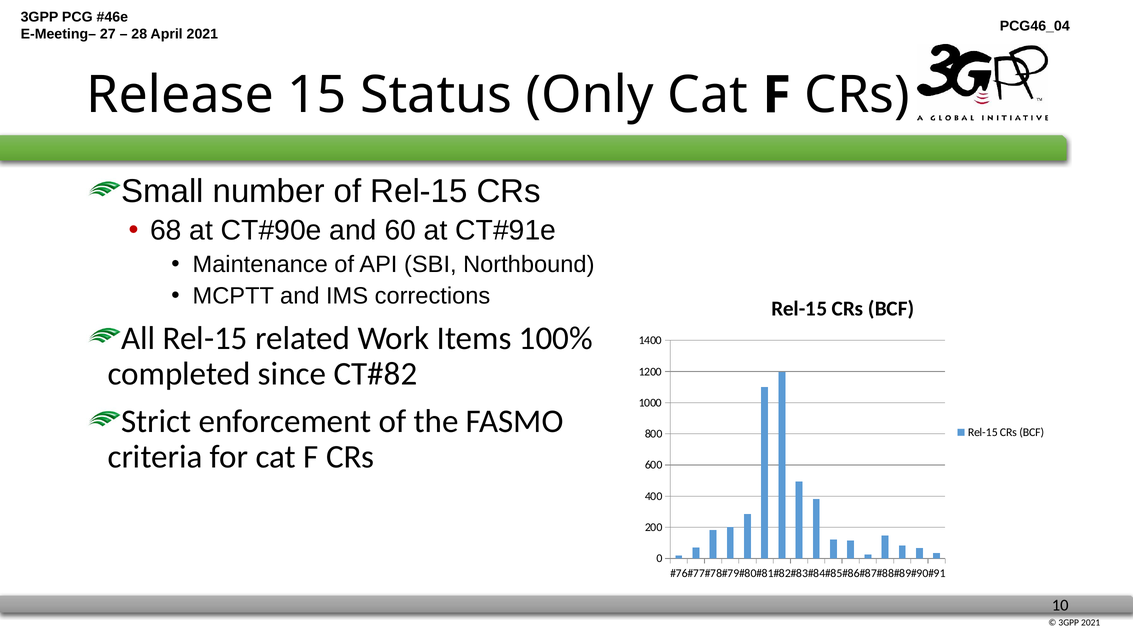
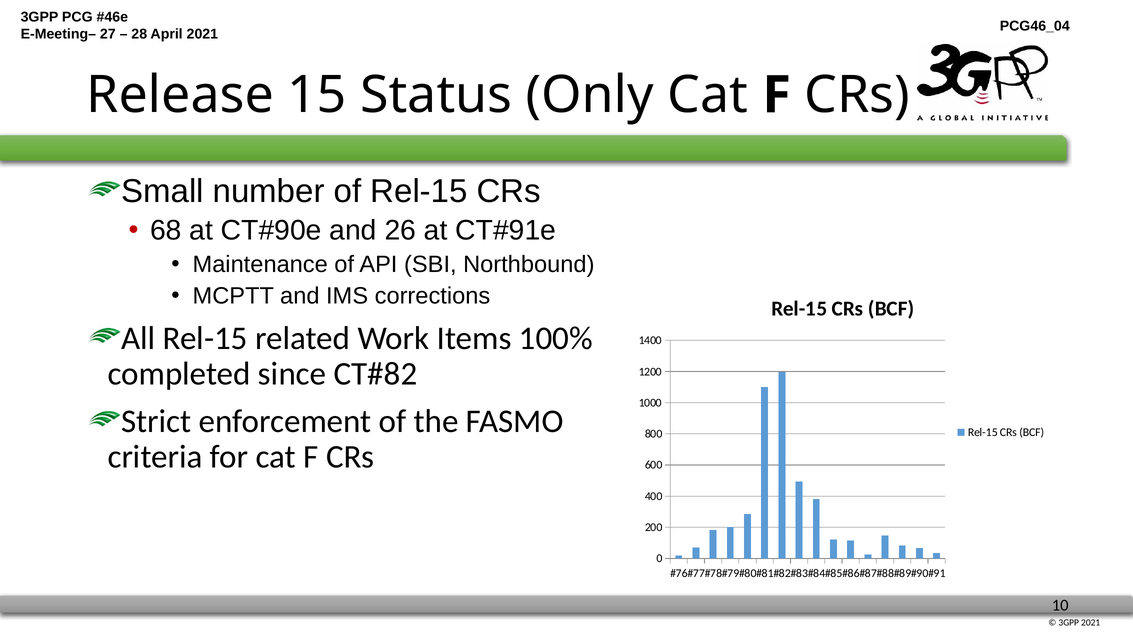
60: 60 -> 26
